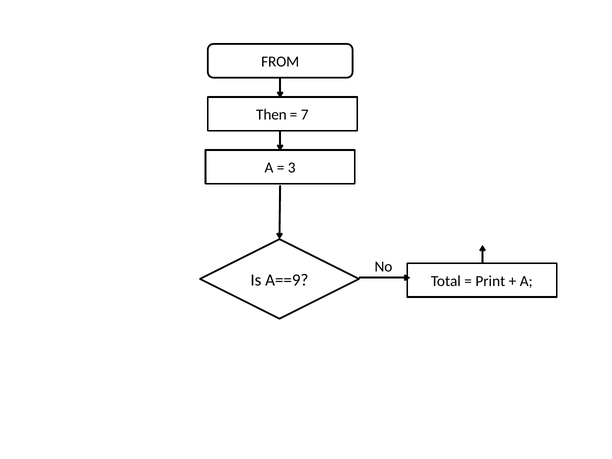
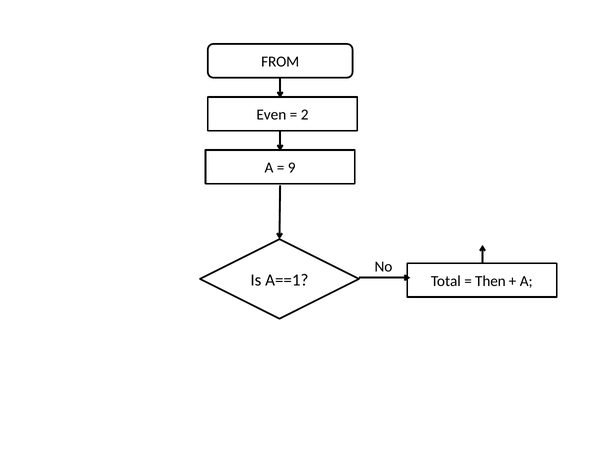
Then: Then -> Even
7: 7 -> 2
3: 3 -> 9
A==9: A==9 -> A==1
Print: Print -> Then
